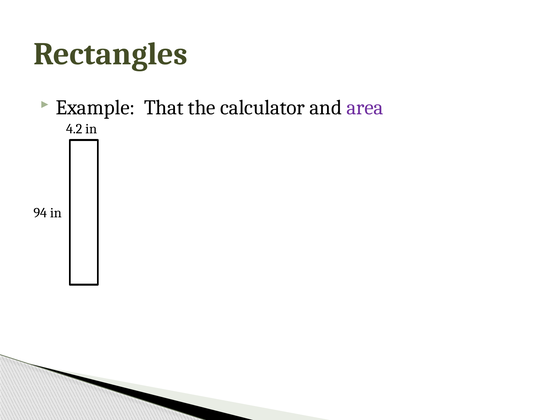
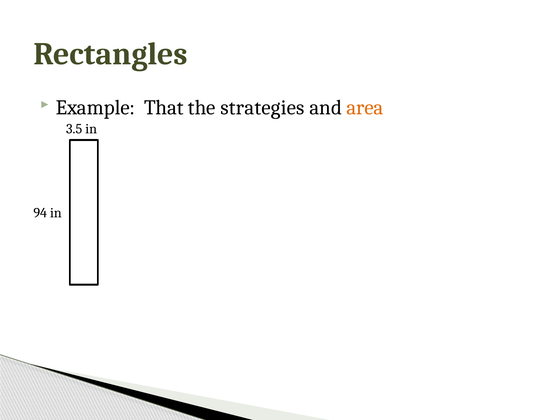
calculator: calculator -> strategies
area colour: purple -> orange
4.2: 4.2 -> 3.5
